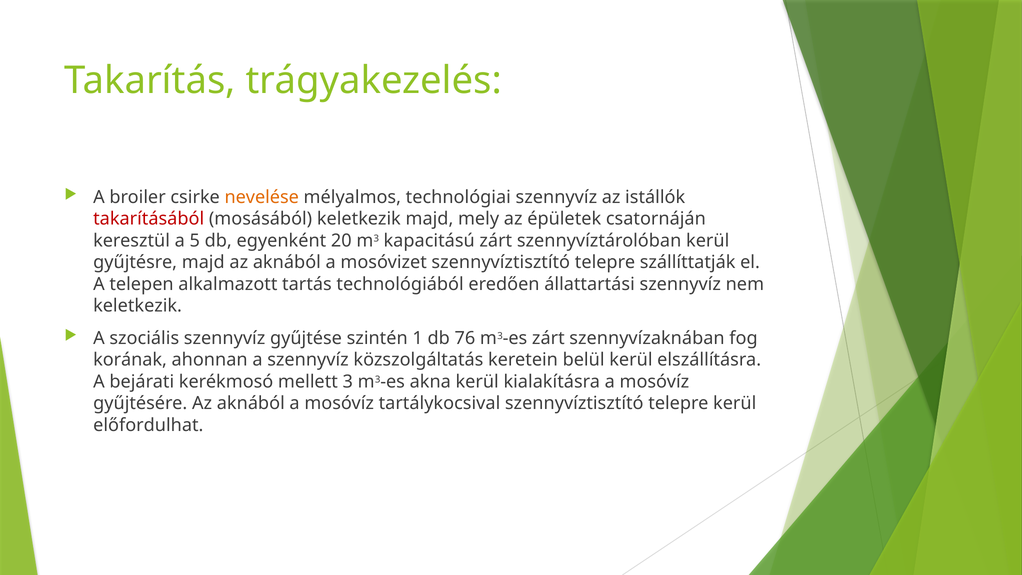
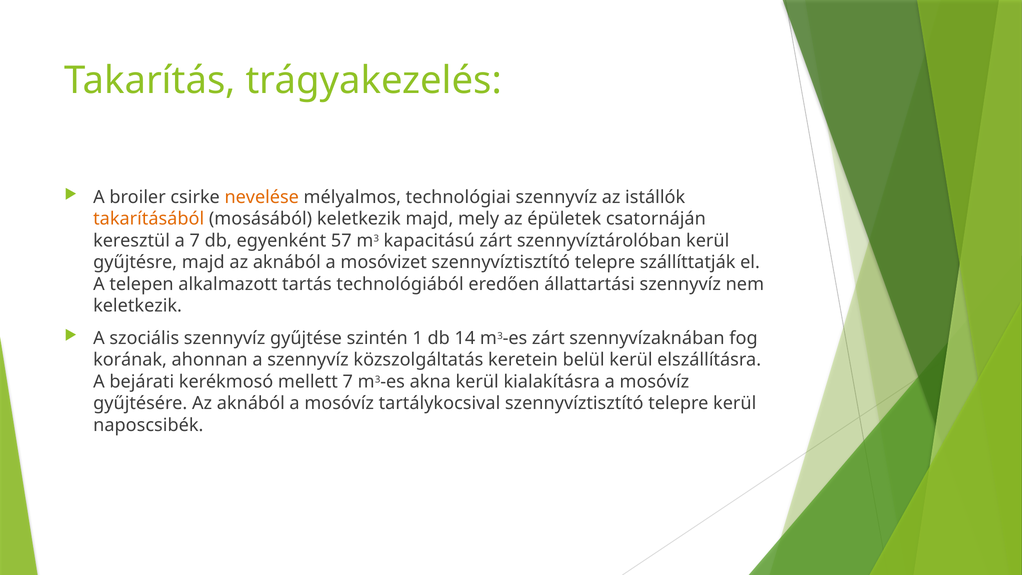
takarításából colour: red -> orange
a 5: 5 -> 7
20: 20 -> 57
76: 76 -> 14
mellett 3: 3 -> 7
előfordulhat: előfordulhat -> naposcsibék
